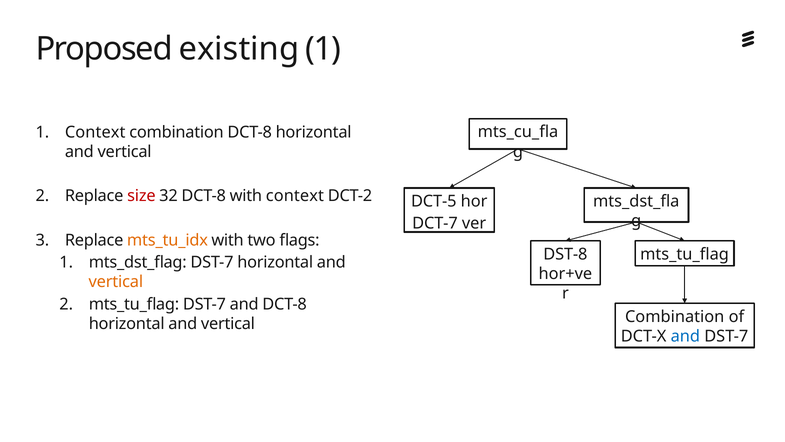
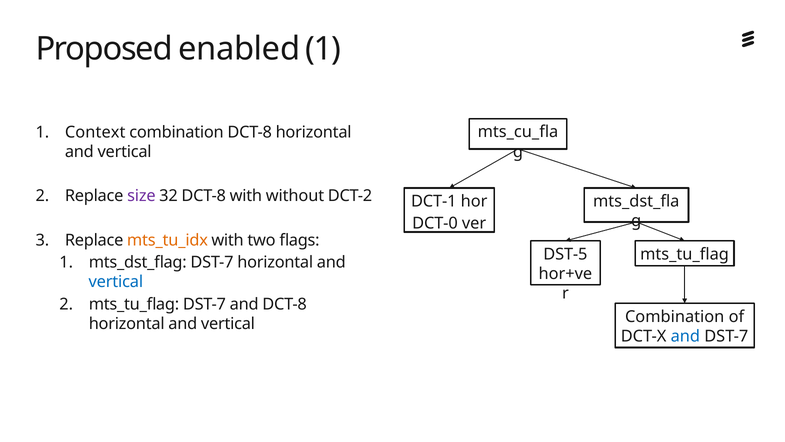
existing: existing -> enabled
size colour: red -> purple
with context: context -> without
DCT-5: DCT-5 -> DCT-1
DCT-7: DCT-7 -> DCT-0
DST-8: DST-8 -> DST-5
vertical at (116, 282) colour: orange -> blue
